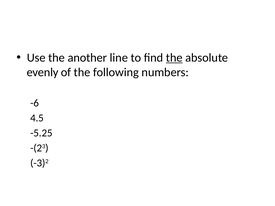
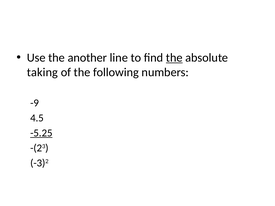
evenly: evenly -> taking
-6: -6 -> -9
-5.25 underline: none -> present
